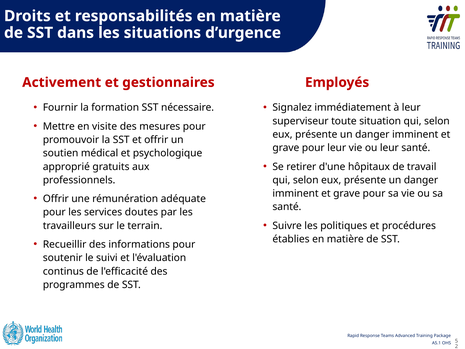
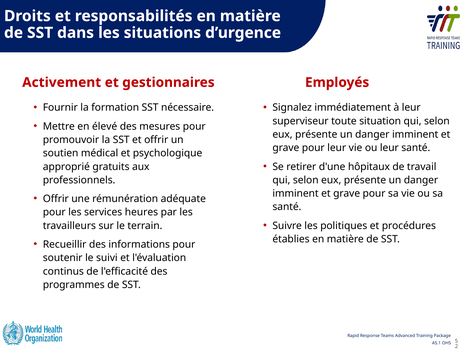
visite: visite -> élevé
doutes: doutes -> heures
